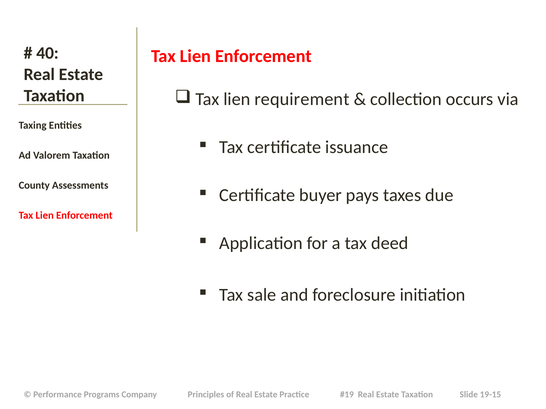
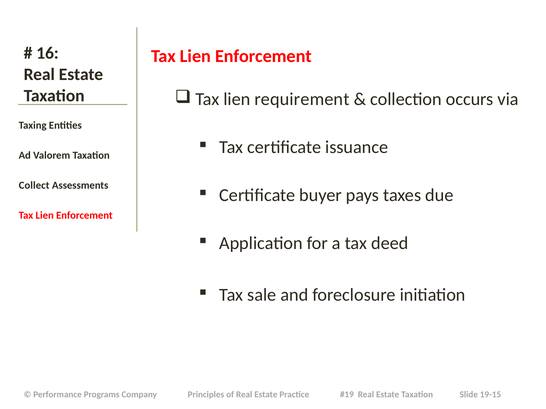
40: 40 -> 16
County: County -> Collect
